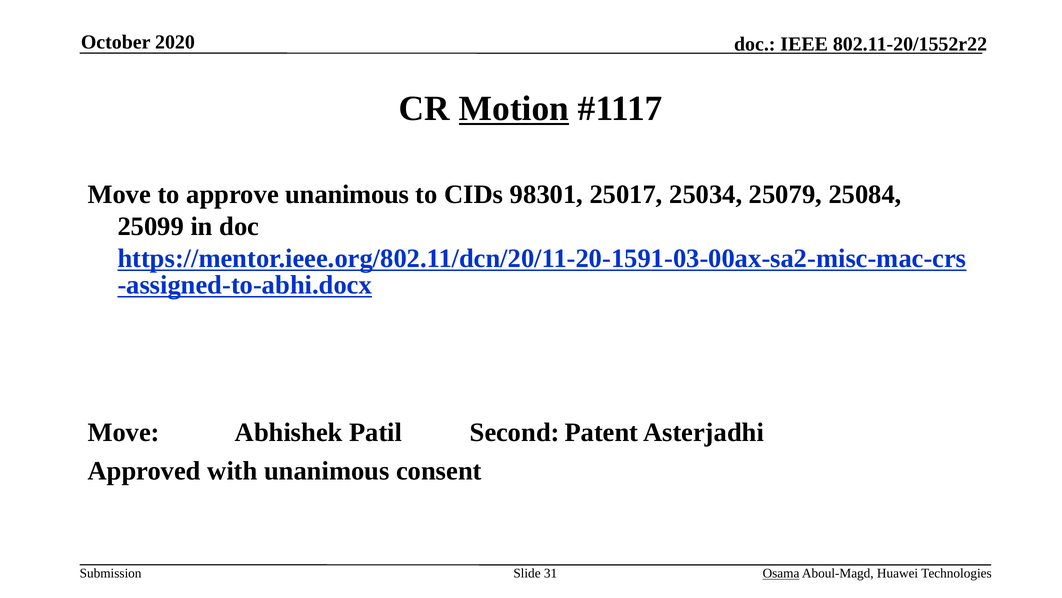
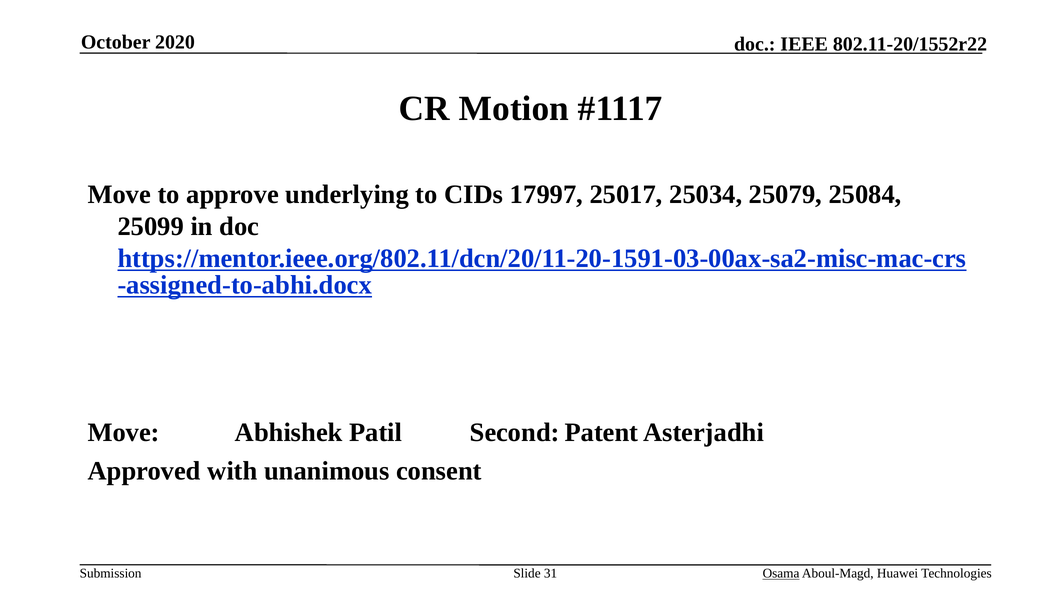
Motion underline: present -> none
approve unanimous: unanimous -> underlying
98301: 98301 -> 17997
